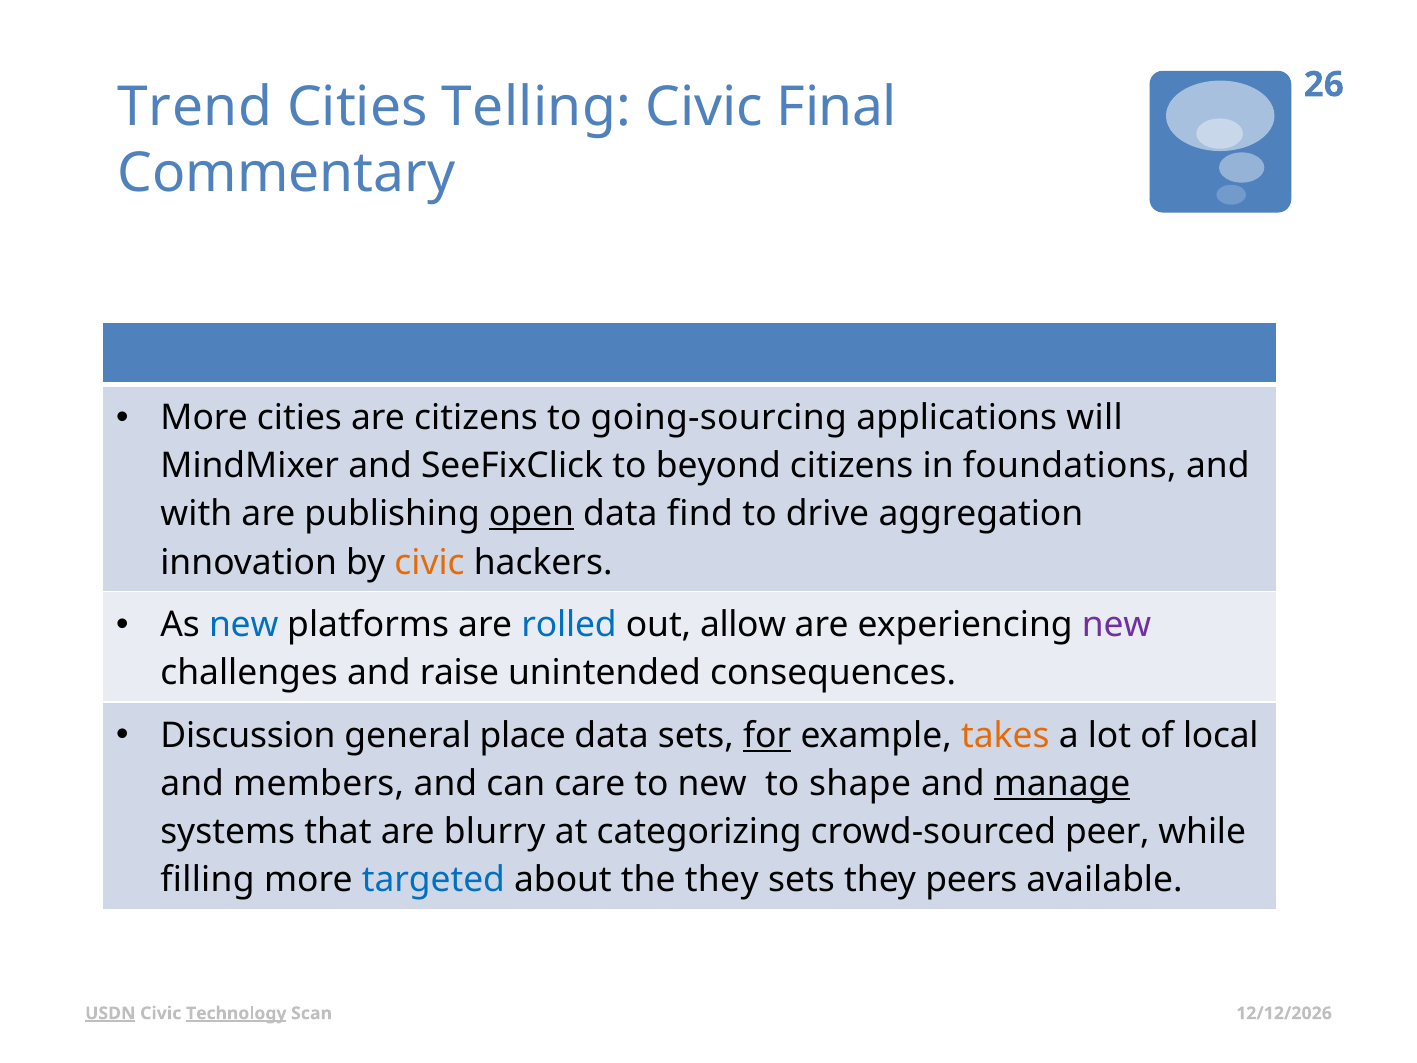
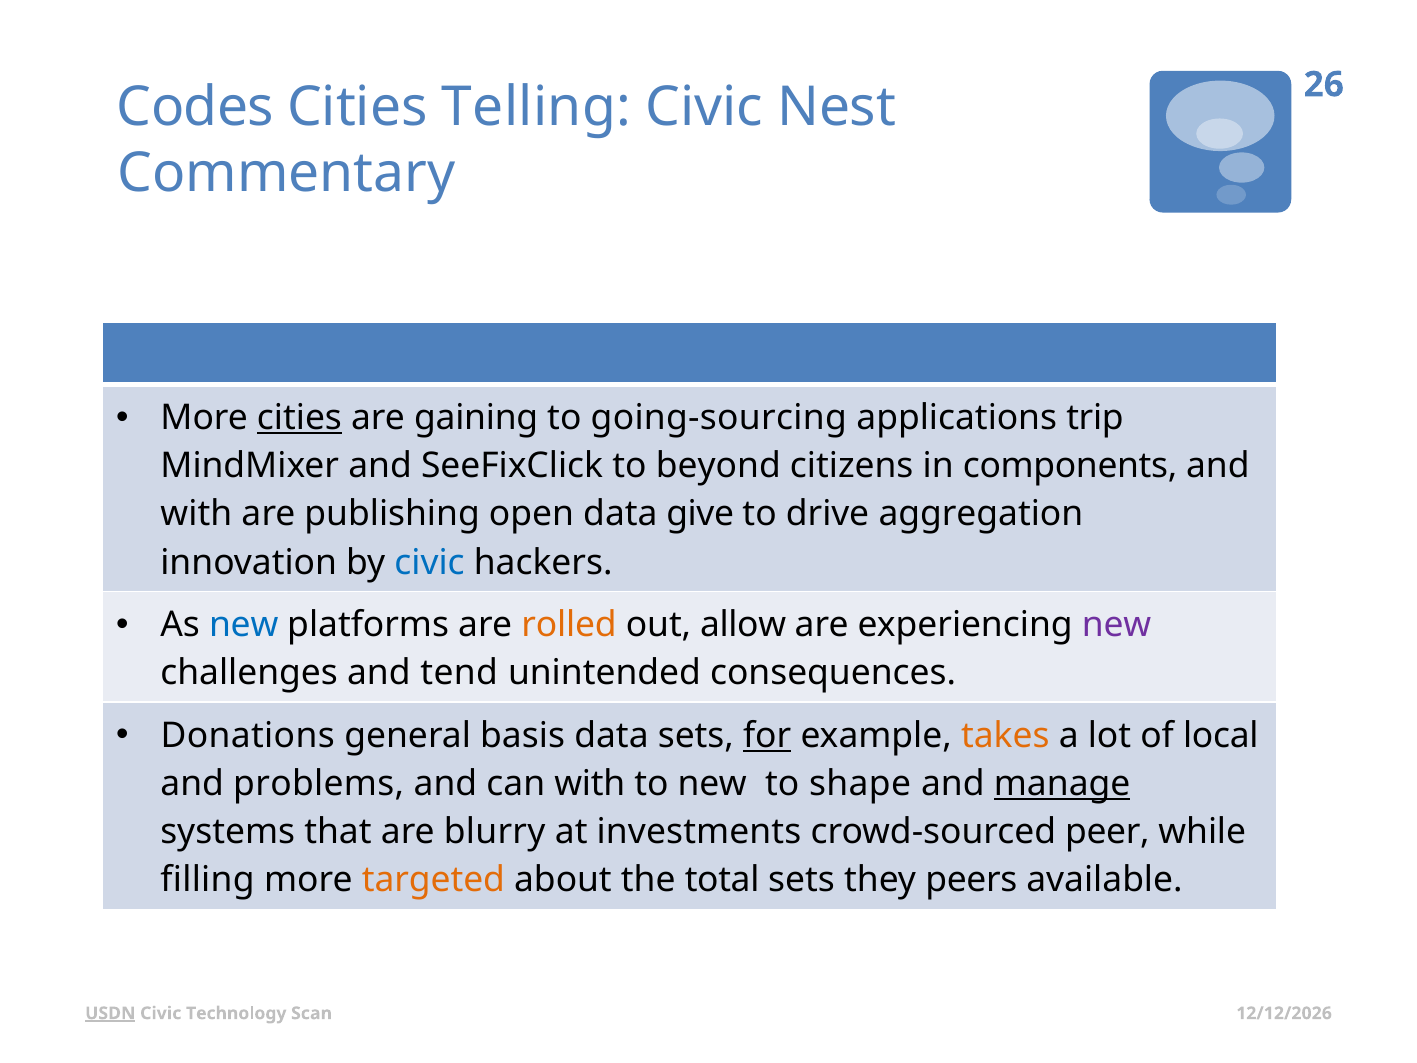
Trend: Trend -> Codes
Final: Final -> Nest
cities at (299, 418) underline: none -> present
are citizens: citizens -> gaining
will: will -> trip
foundations: foundations -> components
open underline: present -> none
find: find -> give
civic at (430, 562) colour: orange -> blue
rolled colour: blue -> orange
raise: raise -> tend
Discussion: Discussion -> Donations
place: place -> basis
members: members -> problems
can care: care -> with
categorizing: categorizing -> investments
targeted colour: blue -> orange
the they: they -> total
Technology underline: present -> none
